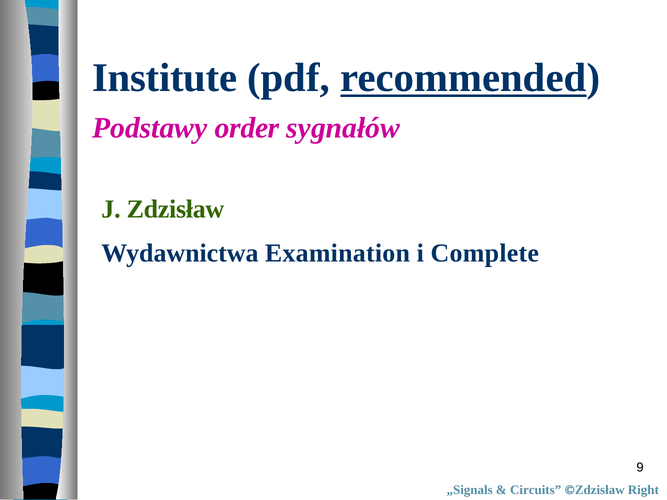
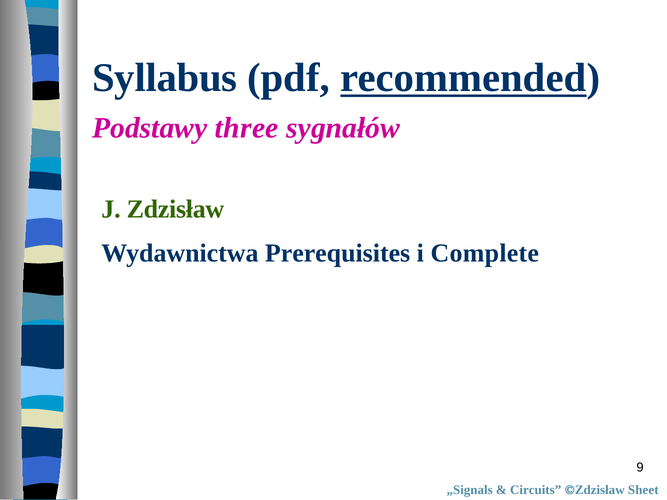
Institute: Institute -> Syllabus
order: order -> three
Examination: Examination -> Prerequisites
Right: Right -> Sheet
